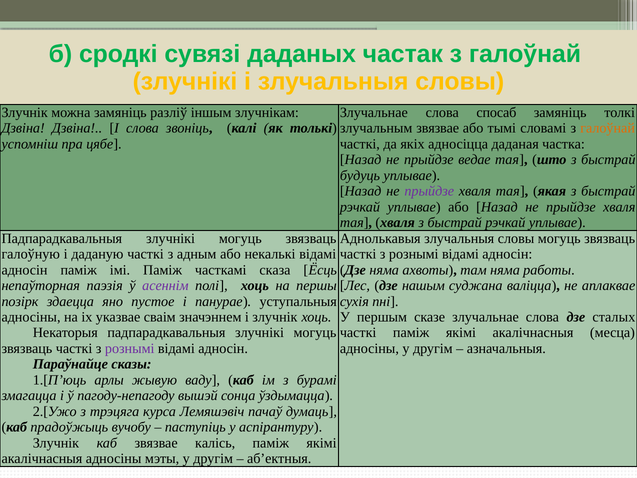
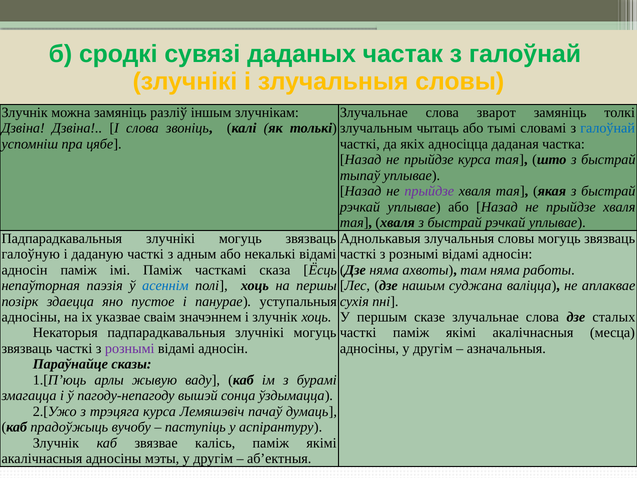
спосаб: спосаб -> зварот
злучальным звязвае: звязвае -> чытаць
галоўнай at (608, 128) colour: orange -> blue
прыйдзе ведае: ведае -> курса
будуць: будуць -> тыпаў
асеннім colour: purple -> blue
